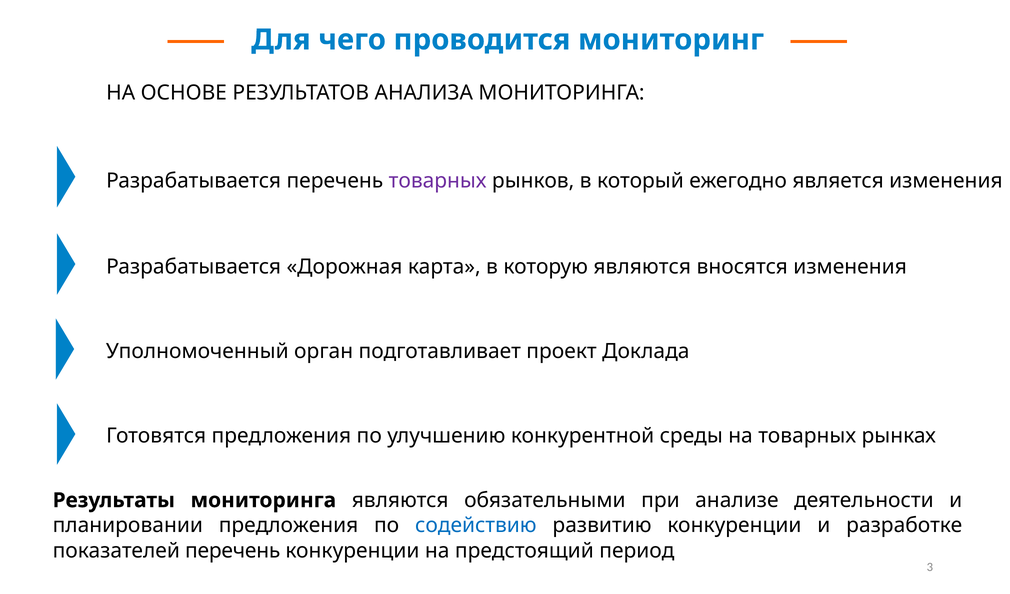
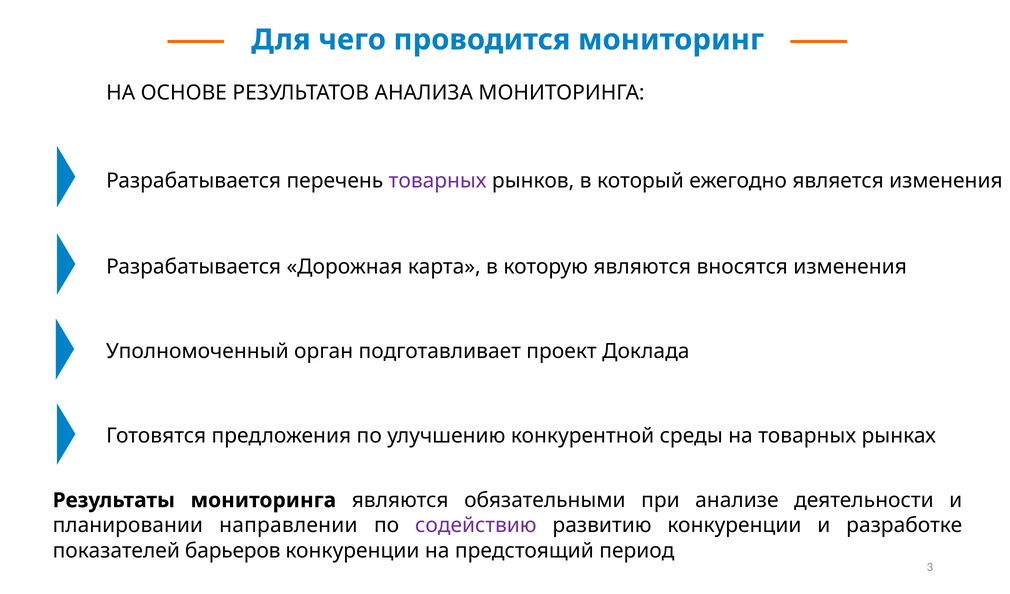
планировании предложения: предложения -> направлении
содействию colour: blue -> purple
показателей перечень: перечень -> барьеров
